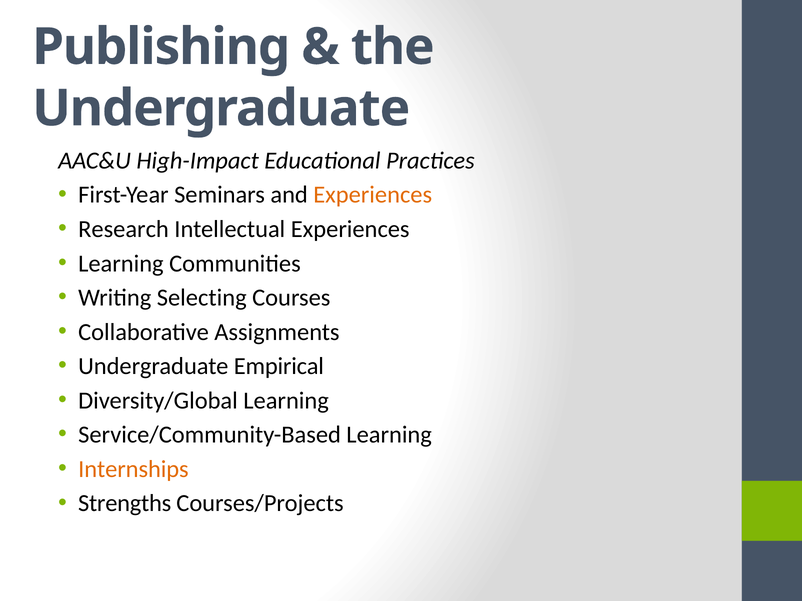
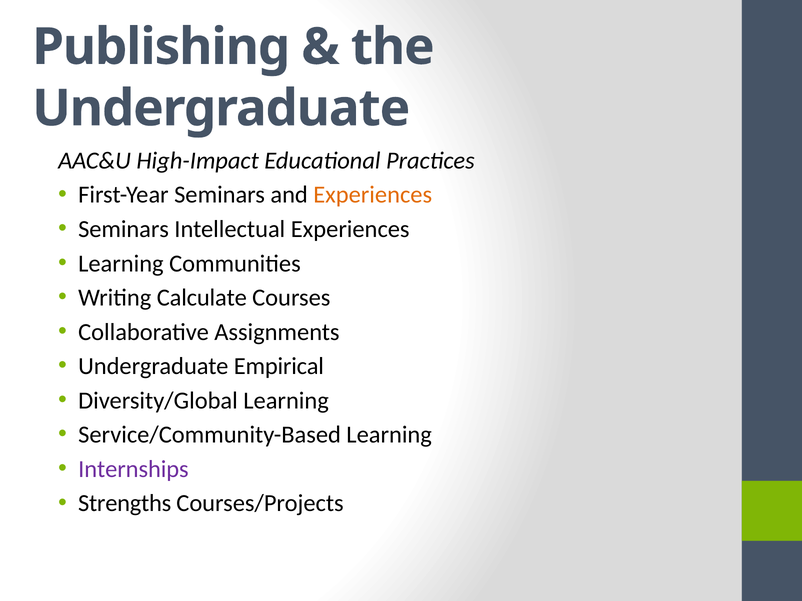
Research at (124, 229): Research -> Seminars
Selecting: Selecting -> Calculate
Internships colour: orange -> purple
